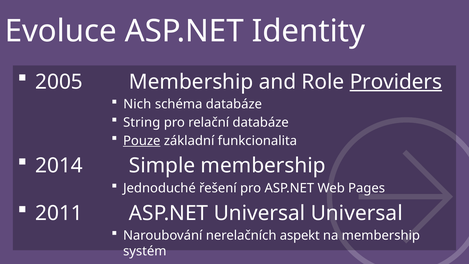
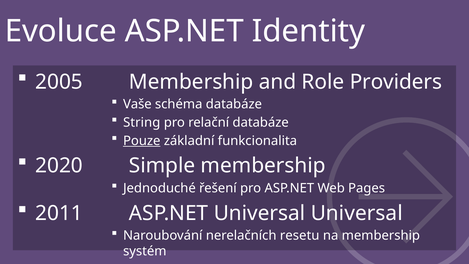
Providers underline: present -> none
Nich: Nich -> Vaše
2014: 2014 -> 2020
aspekt: aspekt -> resetu
